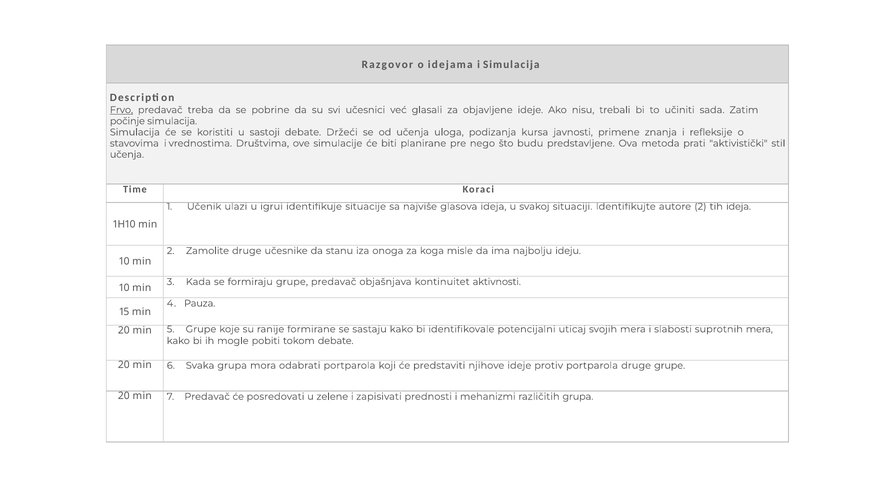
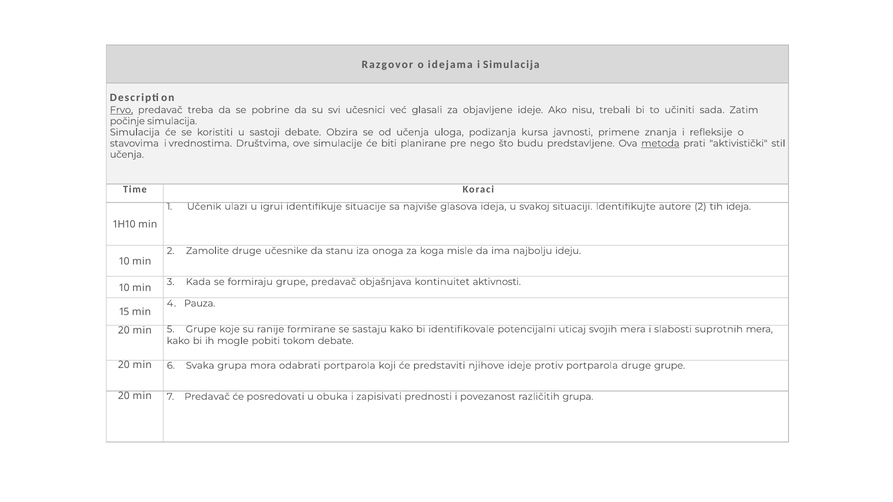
Držeći: Držeći -> Obzira
metoda underline: none -> present
zelene: zelene -> obuka
mehanizmi: mehanizmi -> povezanost
